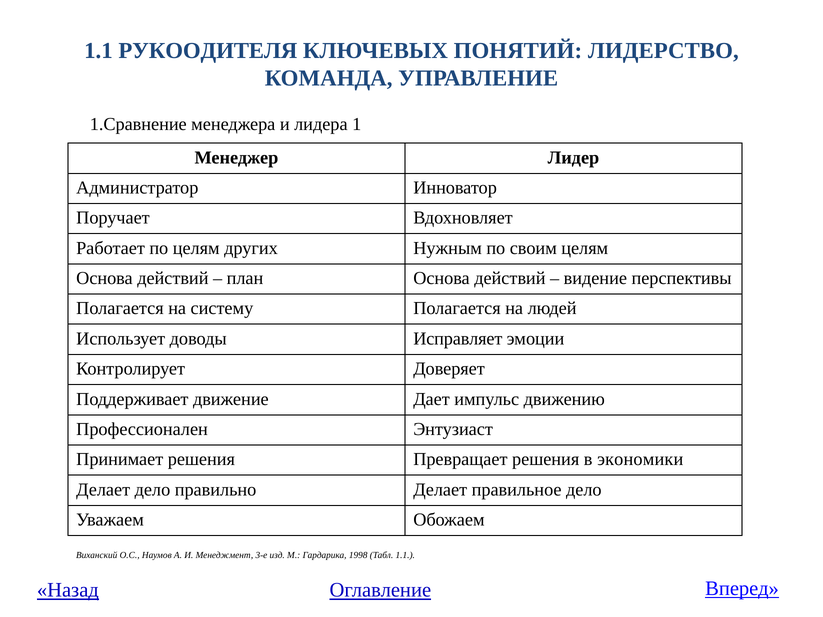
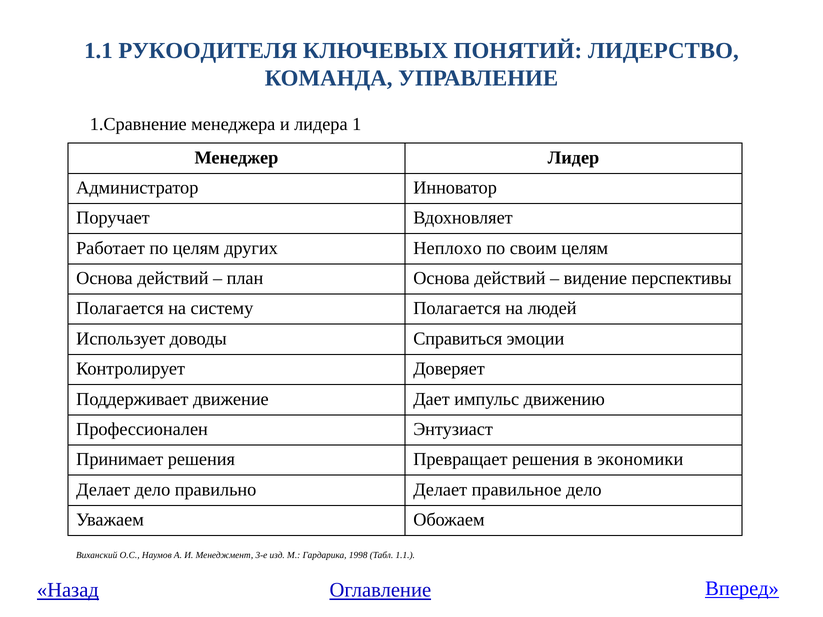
Нужным: Нужным -> Неплохо
Исправляет: Исправляет -> Справиться
